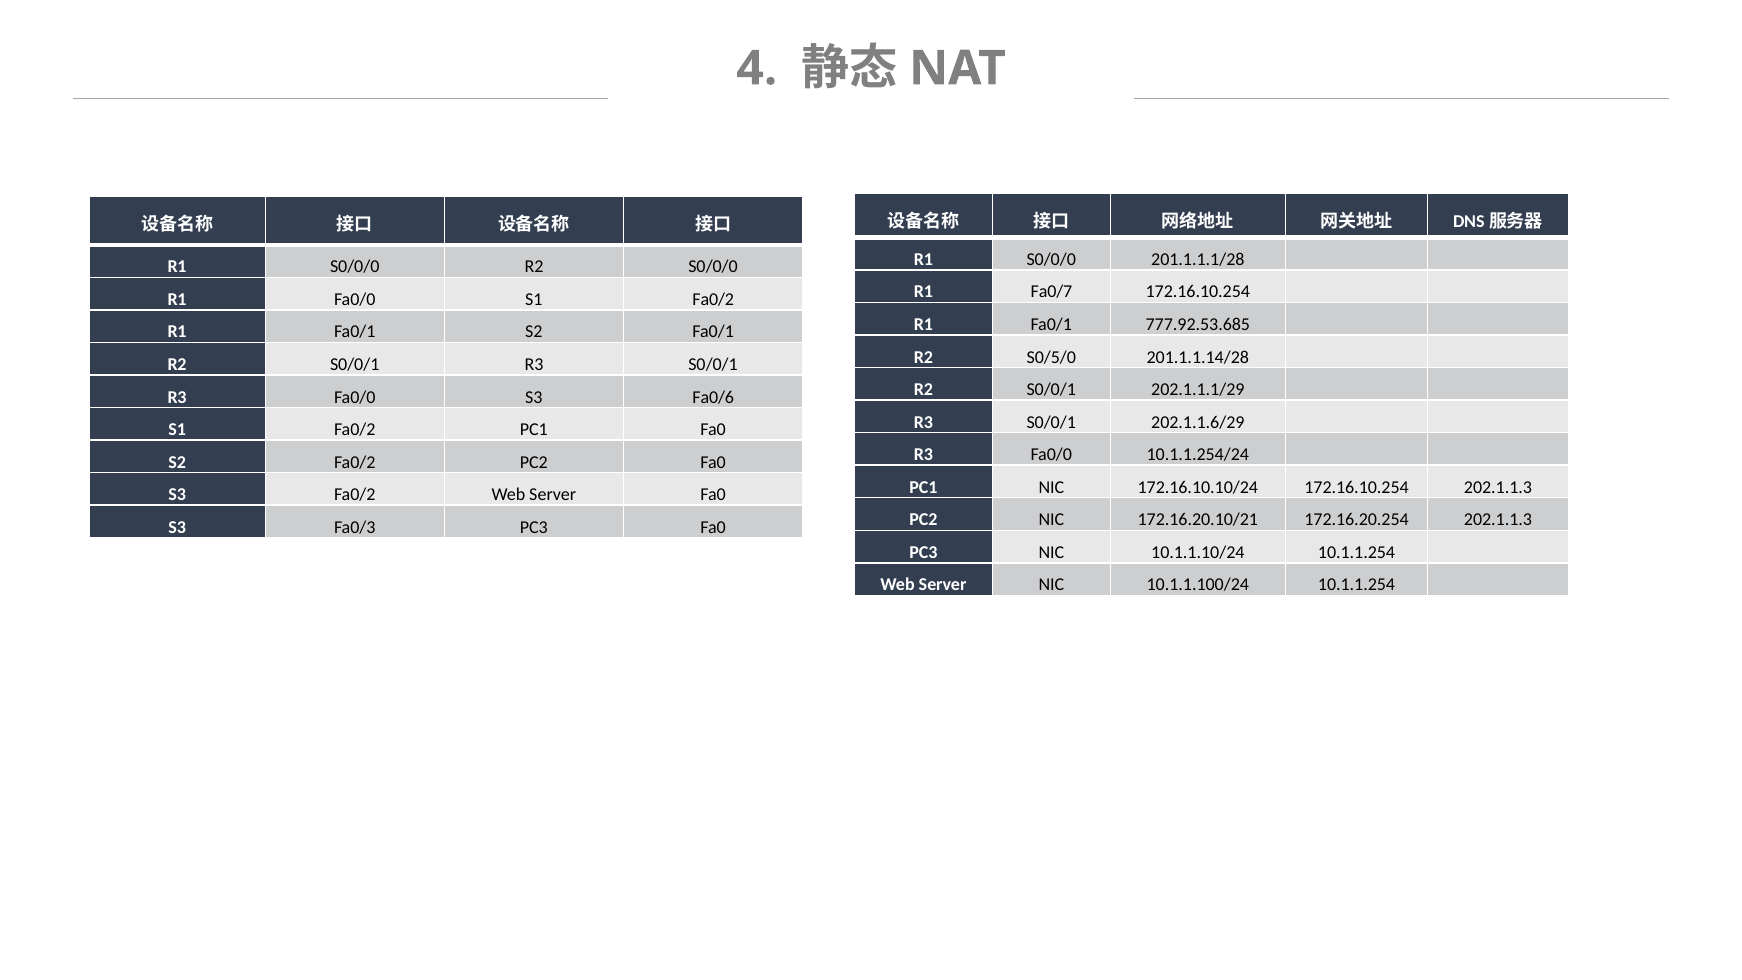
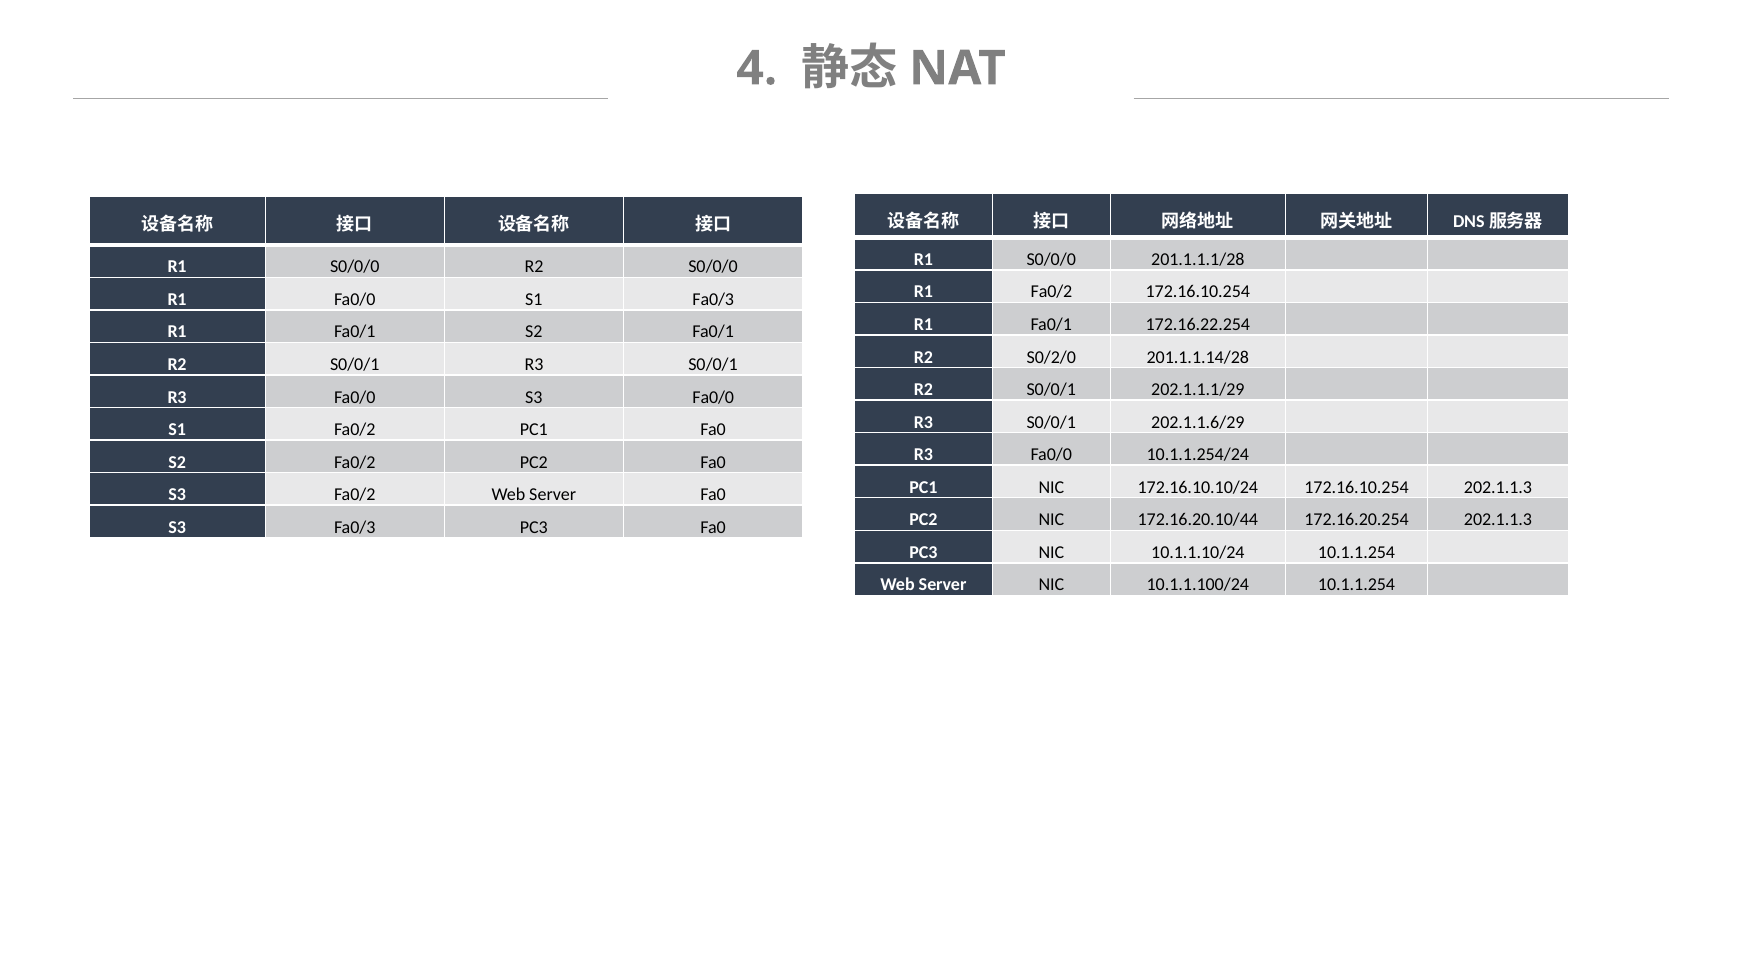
R1 Fa0/7: Fa0/7 -> Fa0/2
Fa0/0 S1 Fa0/2: Fa0/2 -> Fa0/3
777.92.53.685: 777.92.53.685 -> 172.16.22.254
S0/5/0: S0/5/0 -> S0/2/0
S3 Fa0/6: Fa0/6 -> Fa0/0
172.16.20.10/21: 172.16.20.10/21 -> 172.16.20.10/44
